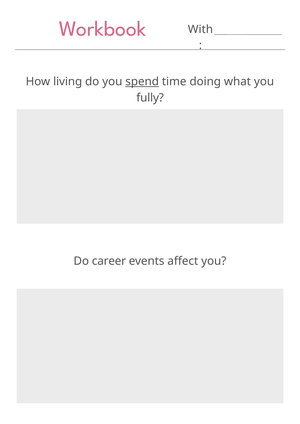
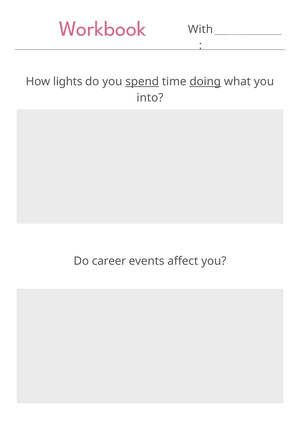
living: living -> lights
doing underline: none -> present
fully: fully -> into
